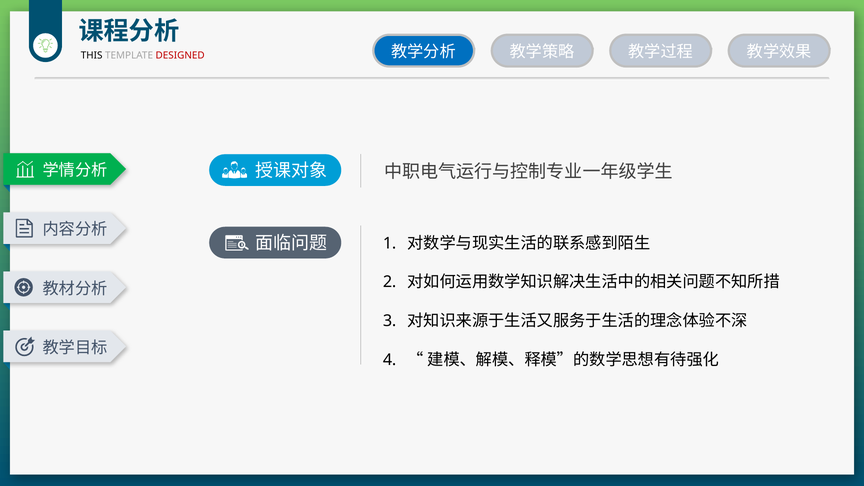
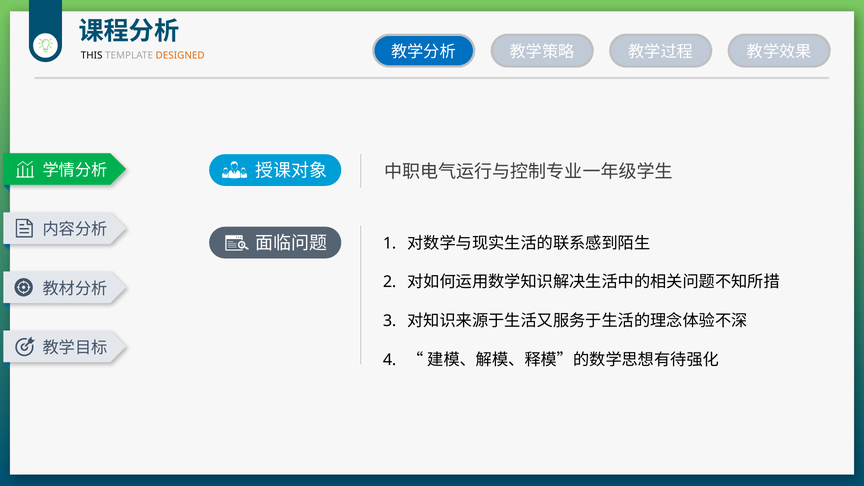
DESIGNED colour: red -> orange
